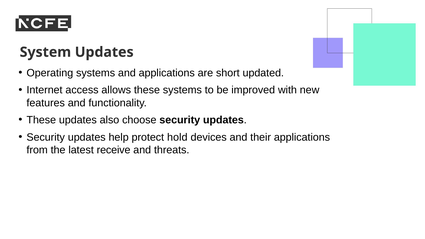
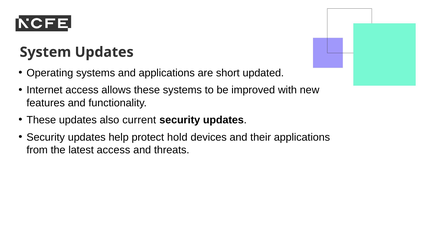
choose: choose -> current
latest receive: receive -> access
